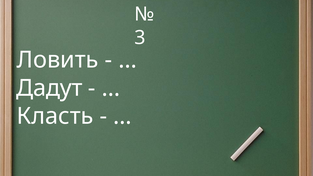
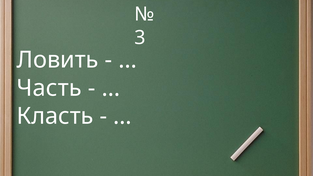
Дадут: Дадут -> Часть
